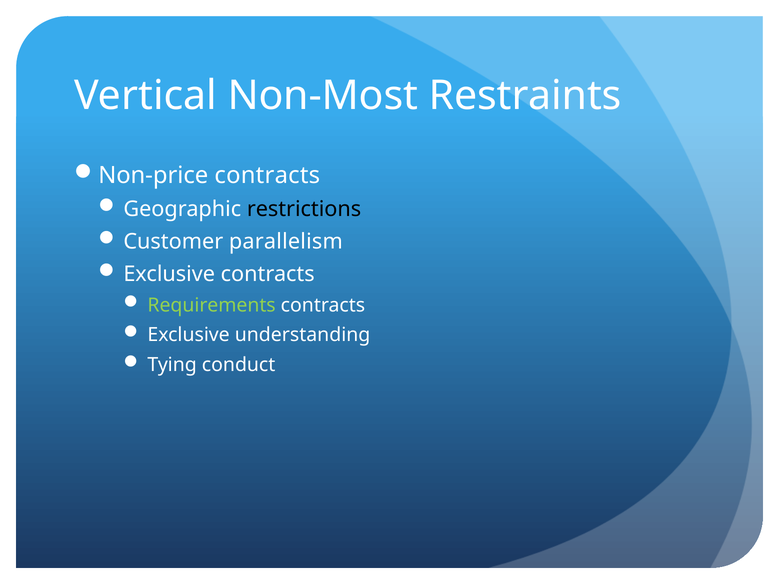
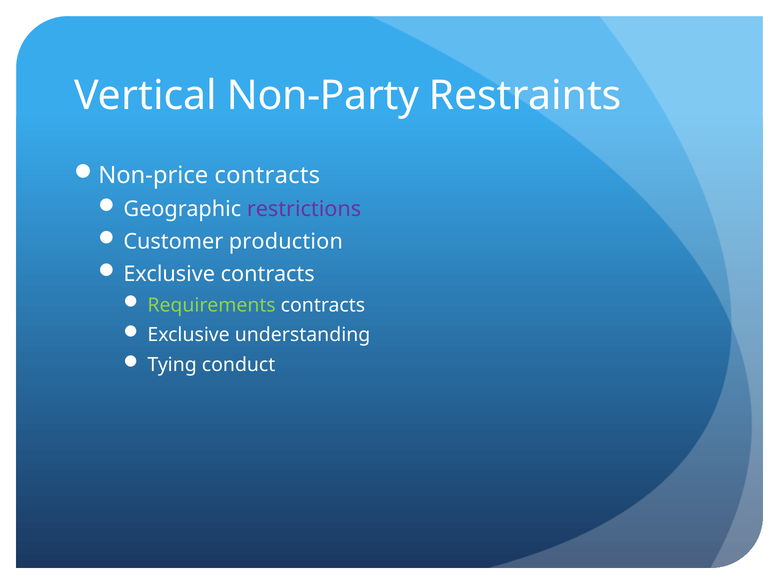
Non-Most: Non-Most -> Non-Party
restrictions colour: black -> purple
parallelism: parallelism -> production
